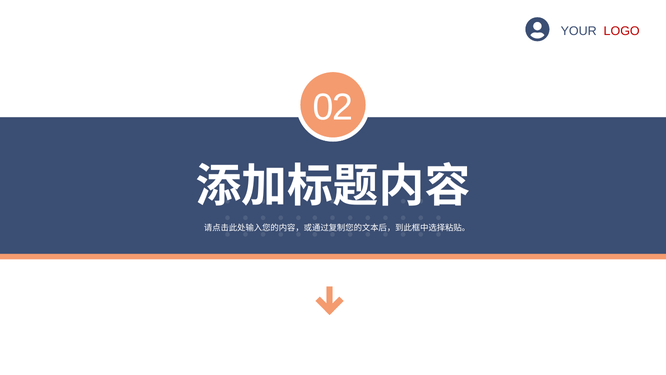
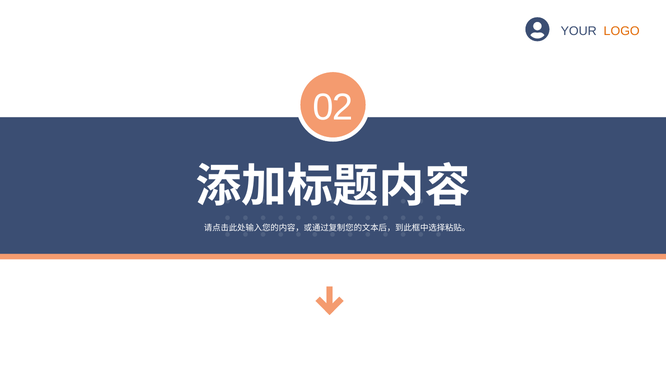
LOGO colour: red -> orange
